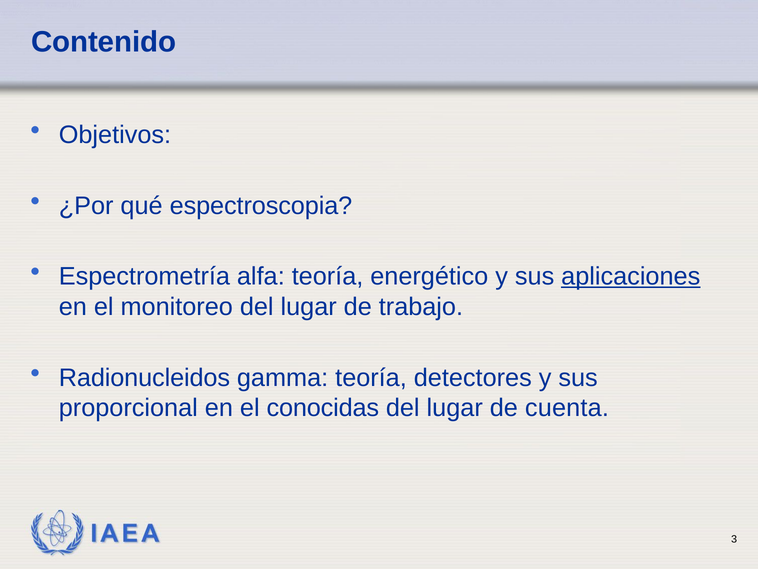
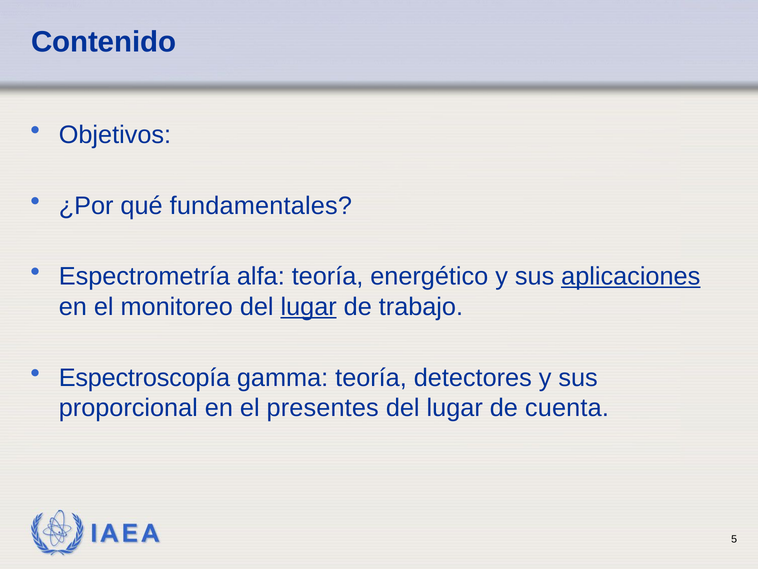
espectroscopia: espectroscopia -> fundamentales
lugar at (309, 307) underline: none -> present
Radionucleidos: Radionucleidos -> Espectroscopía
conocidas: conocidas -> presentes
3: 3 -> 5
